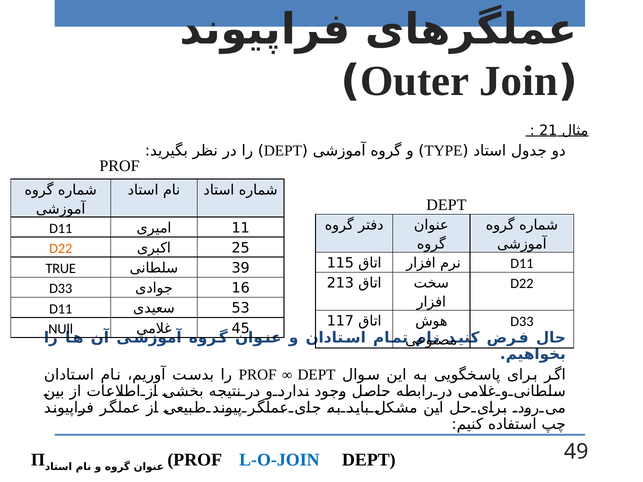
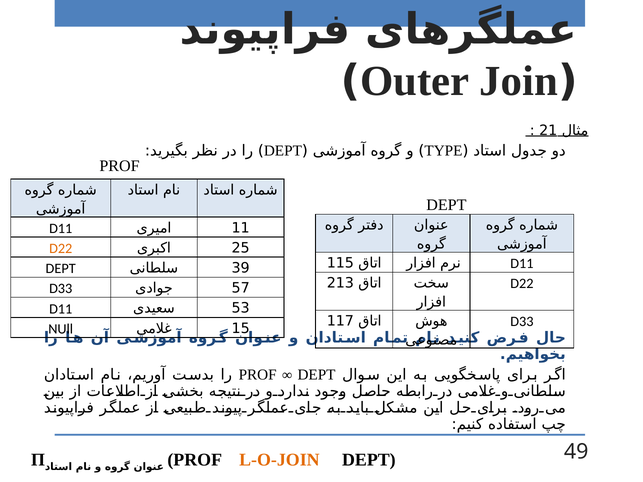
TRUE at (61, 269): TRUE -> DEPT
16: 16 -> 57
45: 45 -> 15
L-O-JOIN colour: blue -> orange
